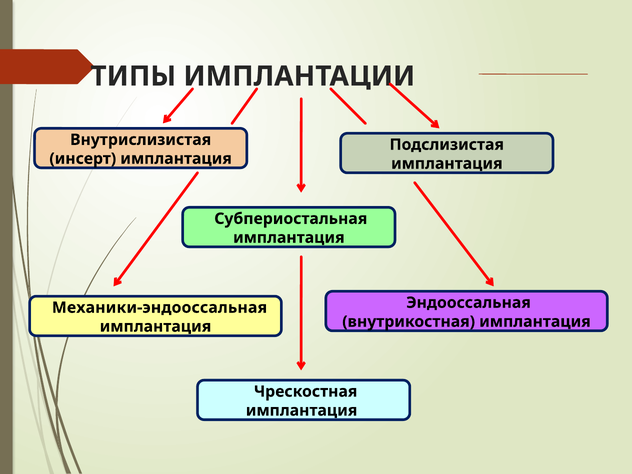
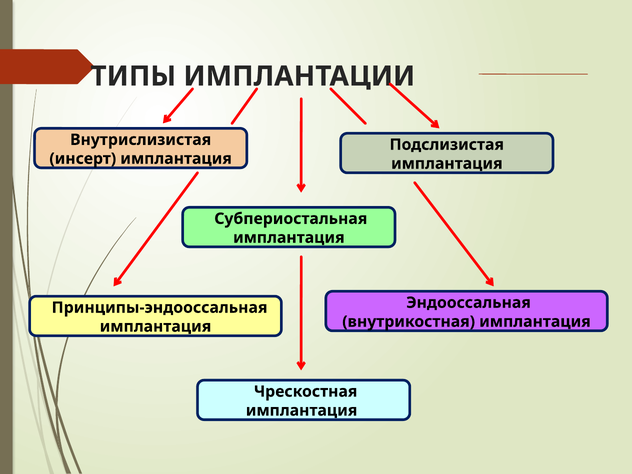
Механики-эндооссальная: Механики-эндооссальная -> Принципы-эндооссальная
